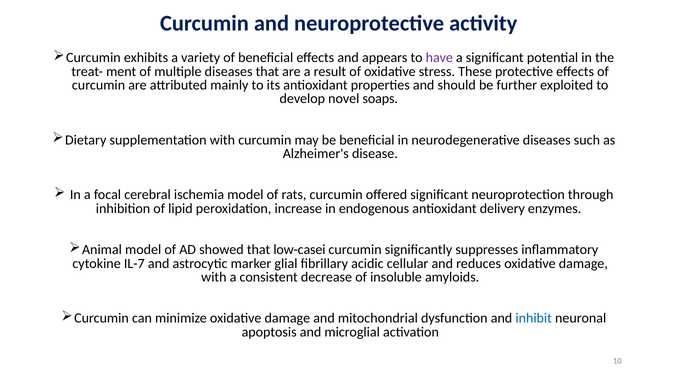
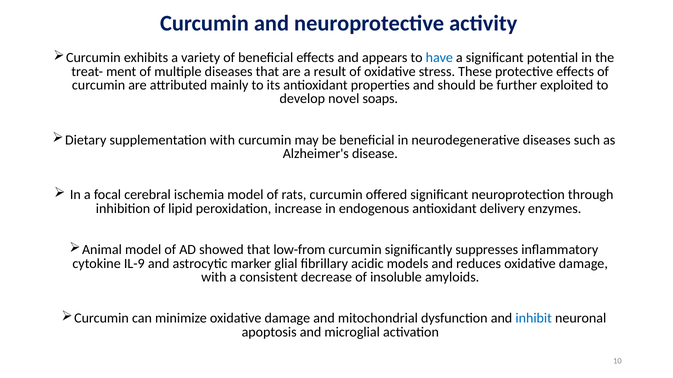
have colour: purple -> blue
low-casei: low-casei -> low-from
IL-7: IL-7 -> IL-9
cellular: cellular -> models
